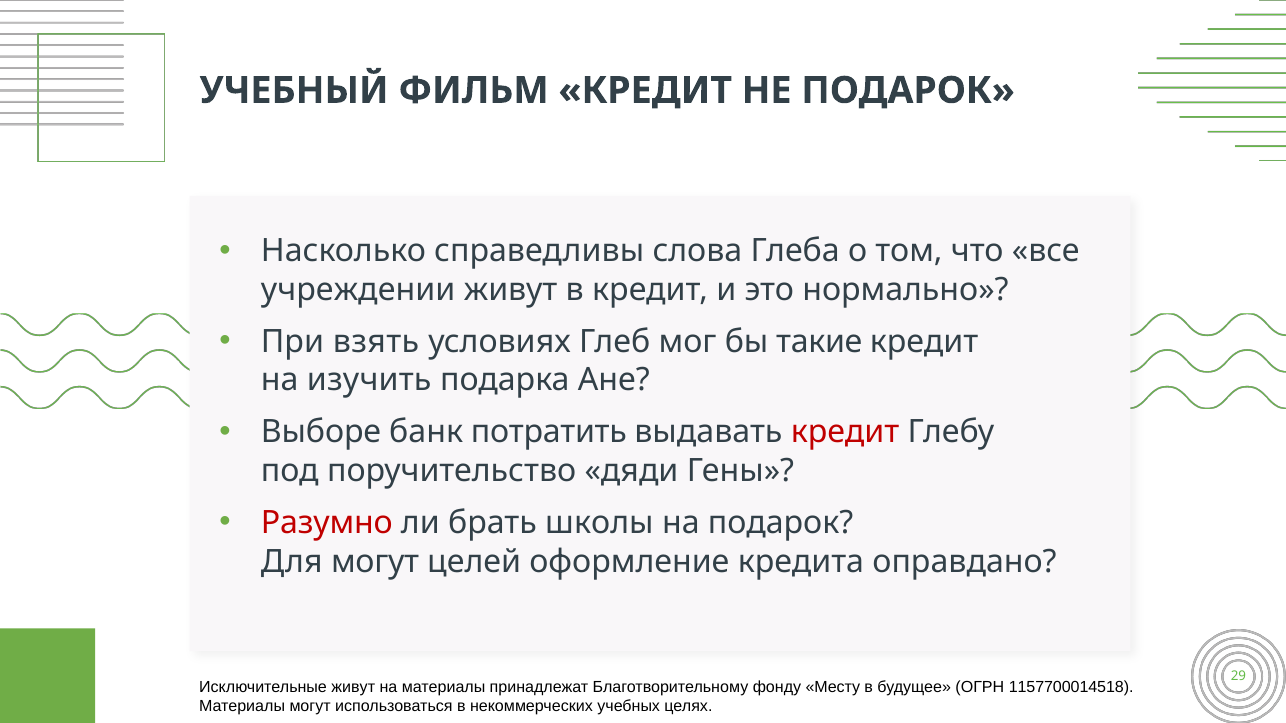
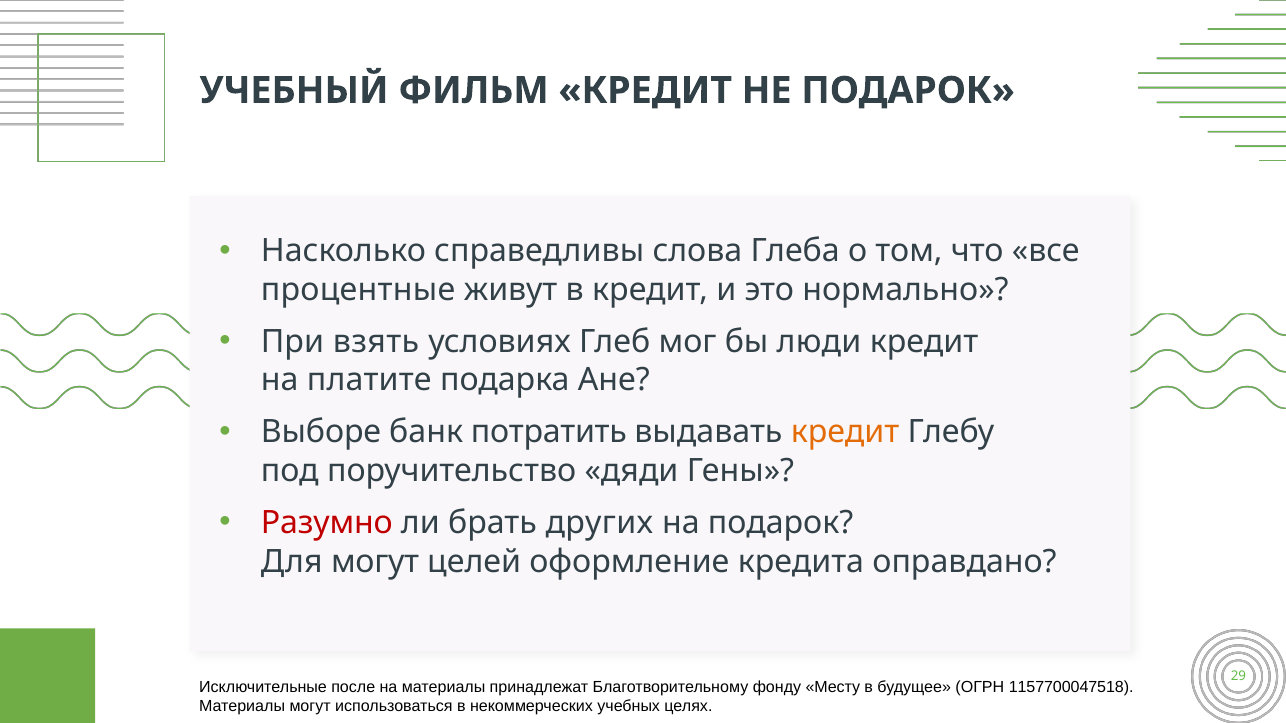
учреждении: учреждении -> процентные
такие: такие -> люди
изучить: изучить -> платите
кредит at (845, 433) colour: red -> orange
школы: школы -> других
Исключительные живут: живут -> после
1157700014518: 1157700014518 -> 1157700047518
